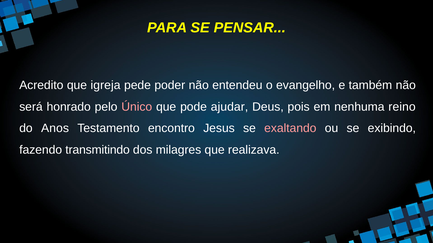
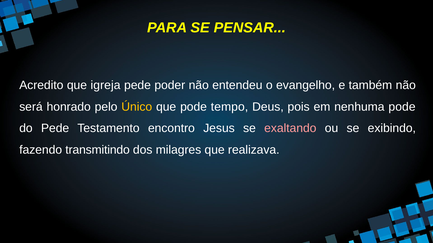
Único colour: pink -> yellow
ajudar: ajudar -> tempo
nenhuma reino: reino -> pode
do Anos: Anos -> Pede
